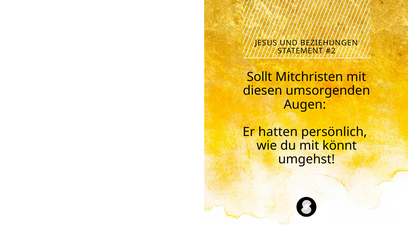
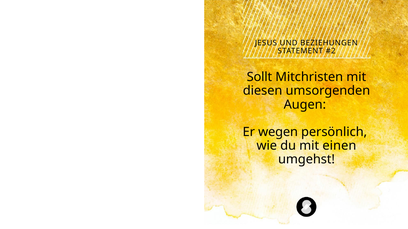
hatten: hatten -> wegen
könnt: könnt -> einen
